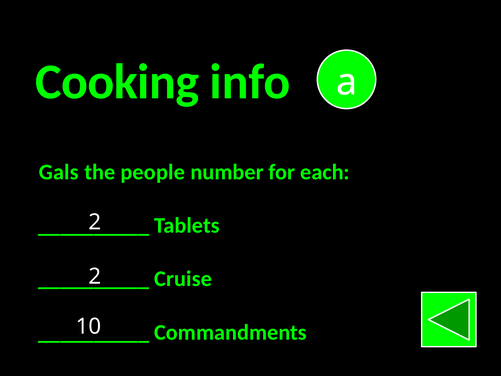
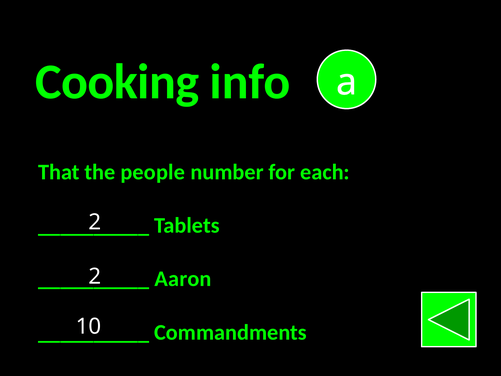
Gals: Gals -> That
Cruise: Cruise -> Aaron
